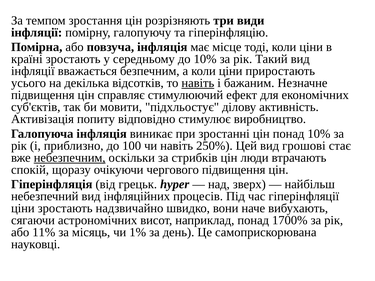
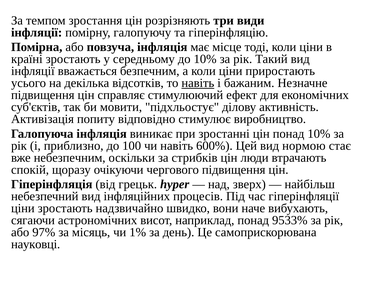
250%: 250% -> 600%
грошові: грошові -> нормою
небезпечним underline: present -> none
1700%: 1700% -> 9533%
11%: 11% -> 97%
